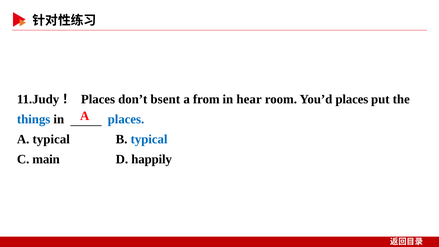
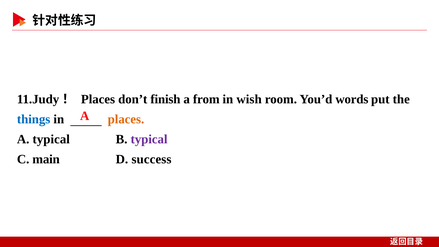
bsent: bsent -> finish
hear: hear -> wish
You’d places: places -> words
places at (126, 119) colour: blue -> orange
typical at (149, 139) colour: blue -> purple
happily: happily -> success
